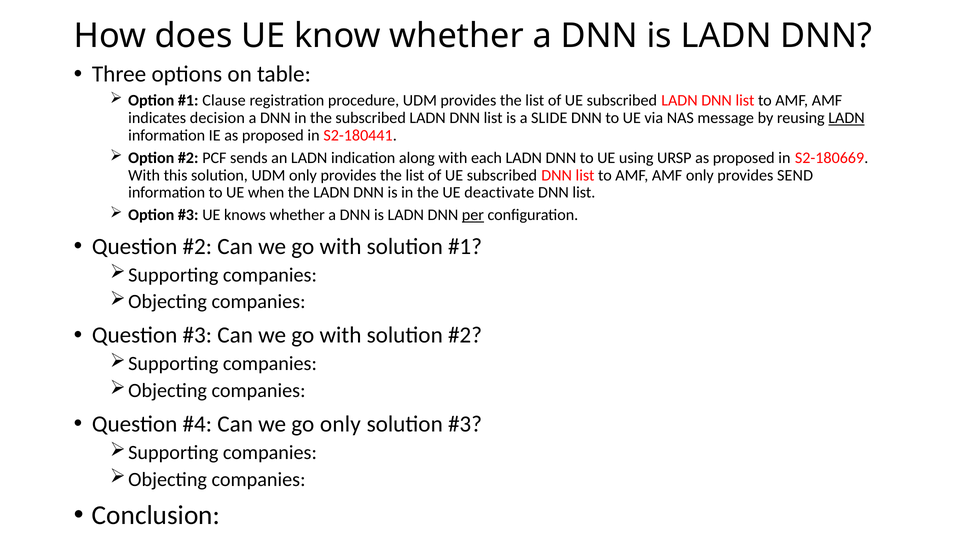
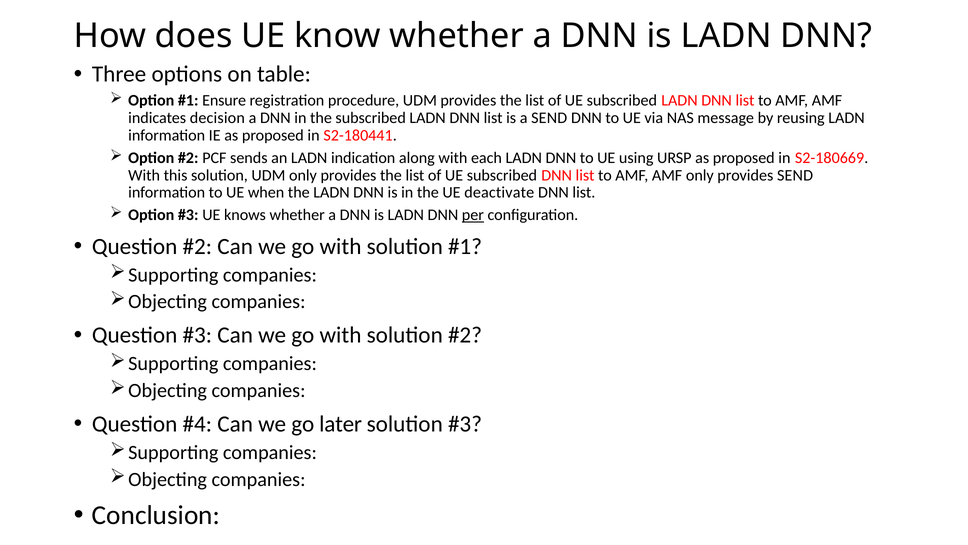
Clause: Clause -> Ensure
a SLIDE: SLIDE -> SEND
LADN at (847, 118) underline: present -> none
go only: only -> later
